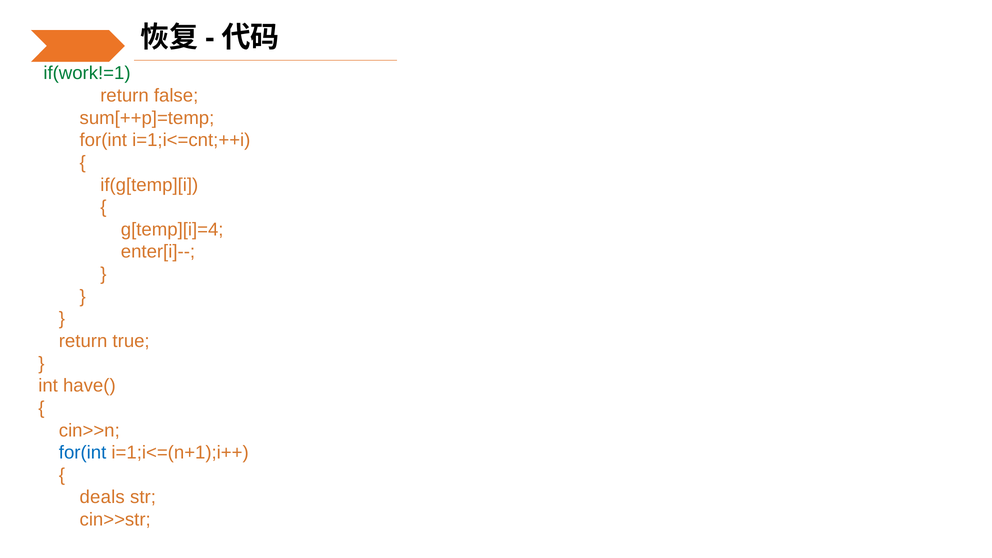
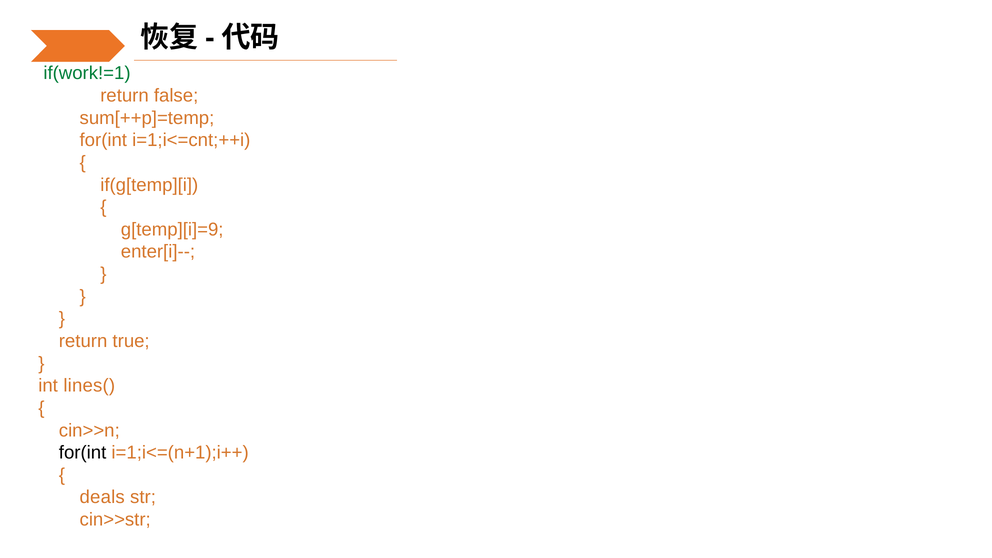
g[temp][i]=4: g[temp][i]=4 -> g[temp][i]=9
have(: have( -> lines(
for(int at (83, 453) colour: blue -> black
